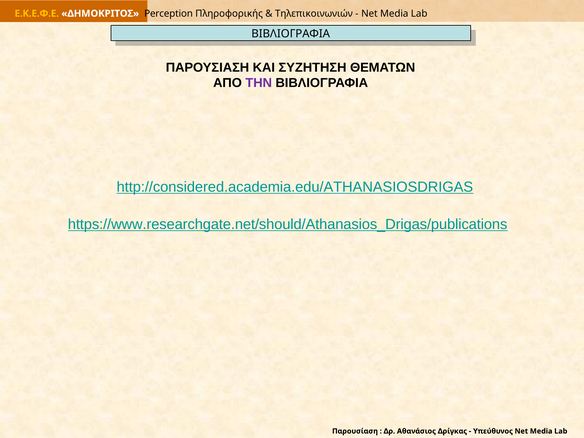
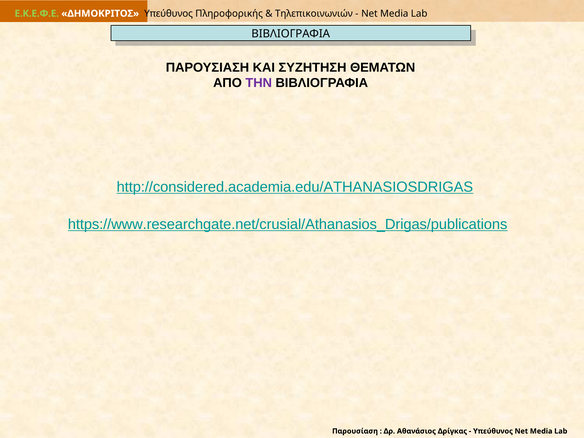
Ε.Κ.Ε.Φ.Ε colour: yellow -> light green
ΔΗΜΟΚΡΙΤΟΣ Perception: Perception -> Υπεύθυνος
https://www.researchgate.net/should/Athanasios_Drigas/publications: https://www.researchgate.net/should/Athanasios_Drigas/publications -> https://www.researchgate.net/crusial/Athanasios_Drigas/publications
